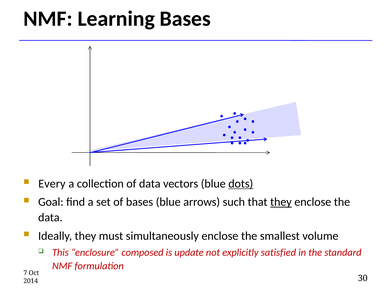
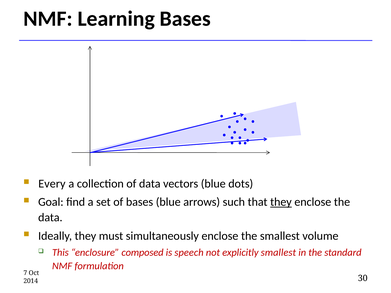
dots underline: present -> none
update: update -> speech
explicitly satisfied: satisfied -> smallest
